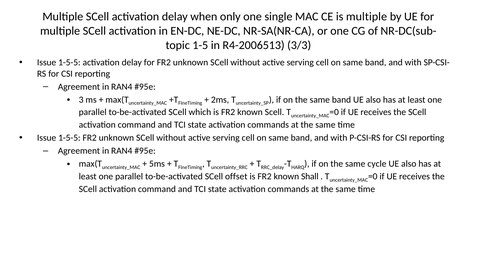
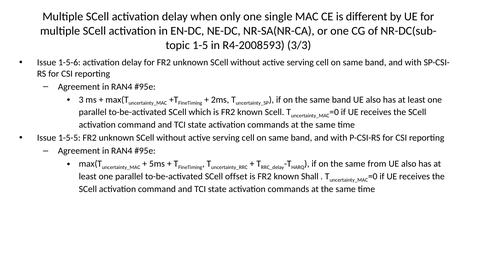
is multiple: multiple -> different
R4-2006513: R4-2006513 -> R4-2008593
1-5-5 at (69, 63): 1-5-5 -> 1-5-6
cycle: cycle -> from
